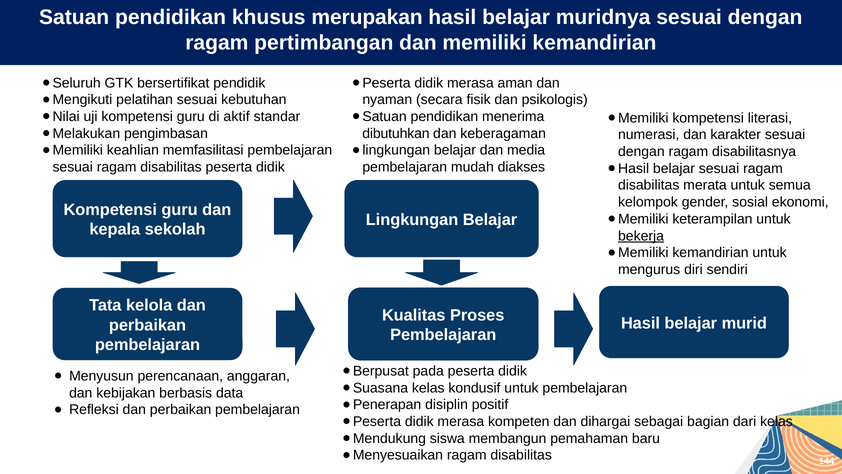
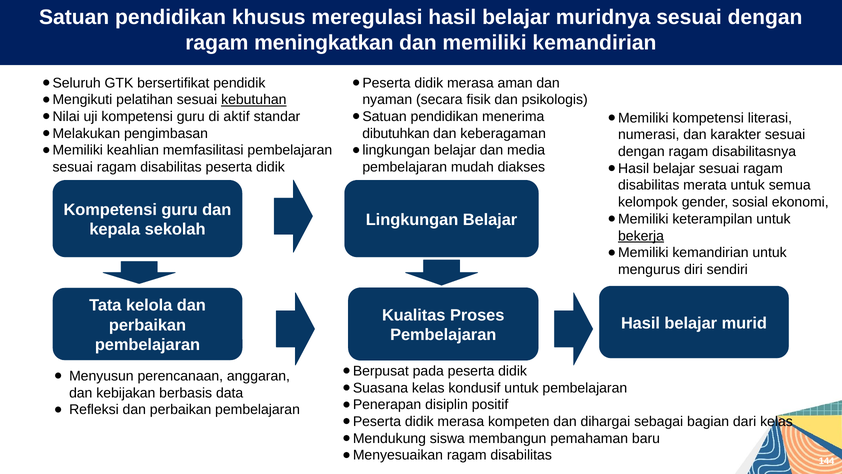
merupakan: merupakan -> meregulasi
pertimbangan: pertimbangan -> meningkatkan
kebutuhan underline: none -> present
